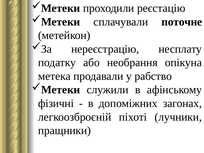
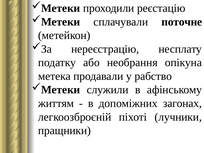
фізичні: фізичні -> життям
